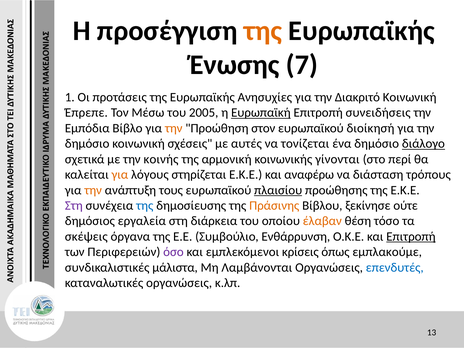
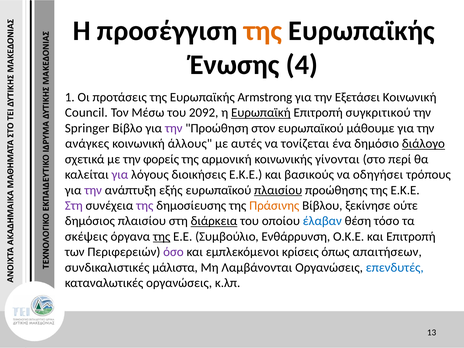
7: 7 -> 4
Ανησυχίες: Ανησυχίες -> Armstrong
Διακριτό: Διακριτό -> Εξετάσει
Έπρεπε: Έπρεπε -> Council
2005: 2005 -> 2092
συνειδήσεις: συνειδήσεις -> συγκριτικού
Εμπόδια: Εμπόδια -> Springer
την at (174, 128) colour: orange -> purple
διοίκησή: διοίκησή -> μάθουμε
δημόσιο at (87, 144): δημόσιο -> ανάγκες
σχέσεις: σχέσεις -> άλλους
κοινής: κοινής -> φορείς
για at (120, 175) colour: orange -> purple
στηρίζεται: στηρίζεται -> διοικήσεις
αναφέρω: αναφέρω -> βασικούς
διάσταση: διάσταση -> οδηγήσει
την at (93, 190) colour: orange -> purple
τους: τους -> εξής
της at (145, 206) colour: blue -> purple
δημόσιος εργαλεία: εργαλεία -> πλαισίου
διάρκεια underline: none -> present
έλαβαν colour: orange -> blue
της at (162, 237) underline: none -> present
Επιτροπή at (411, 237) underline: present -> none
εμπλακούμε: εμπλακούμε -> απαιτήσεων
